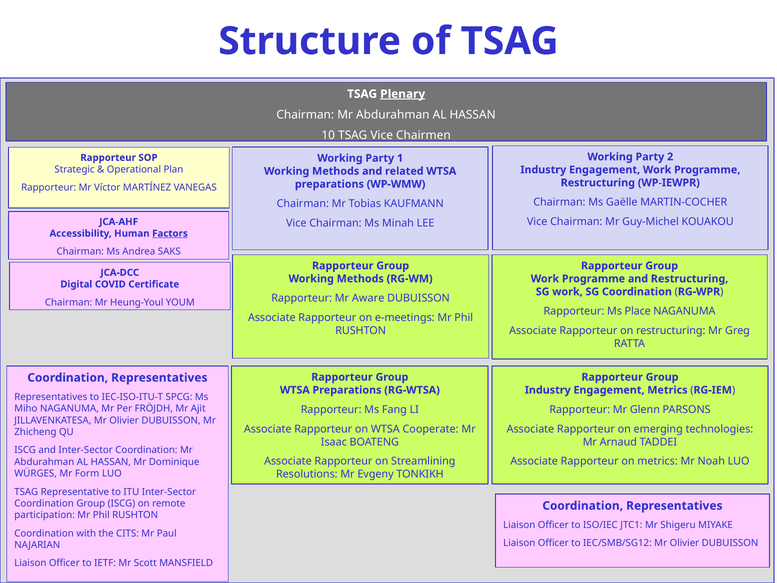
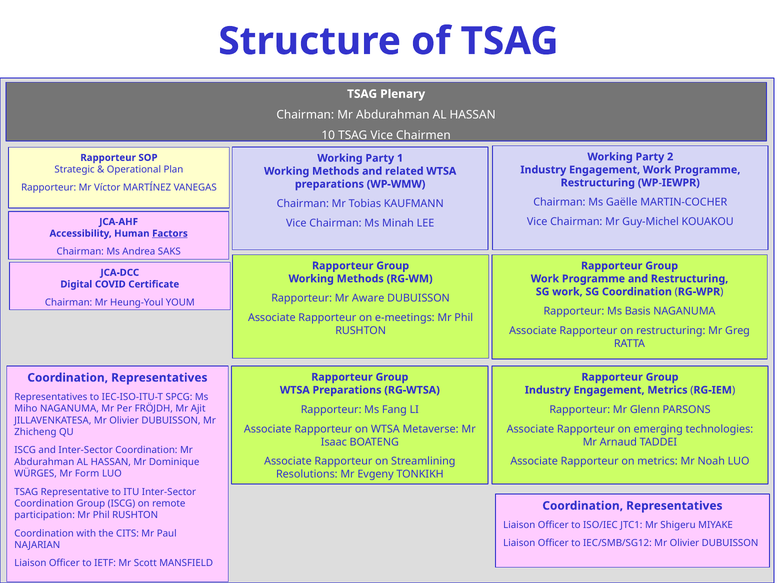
Plenary underline: present -> none
Place: Place -> Basis
Cooperate: Cooperate -> Metaverse
